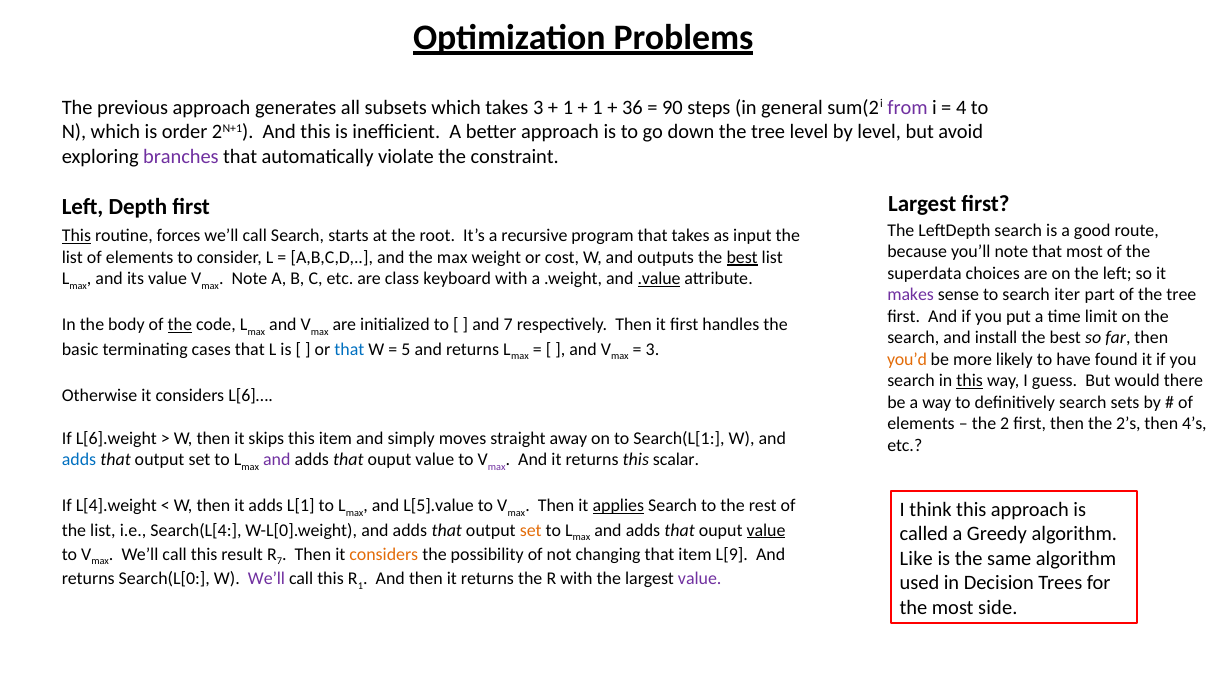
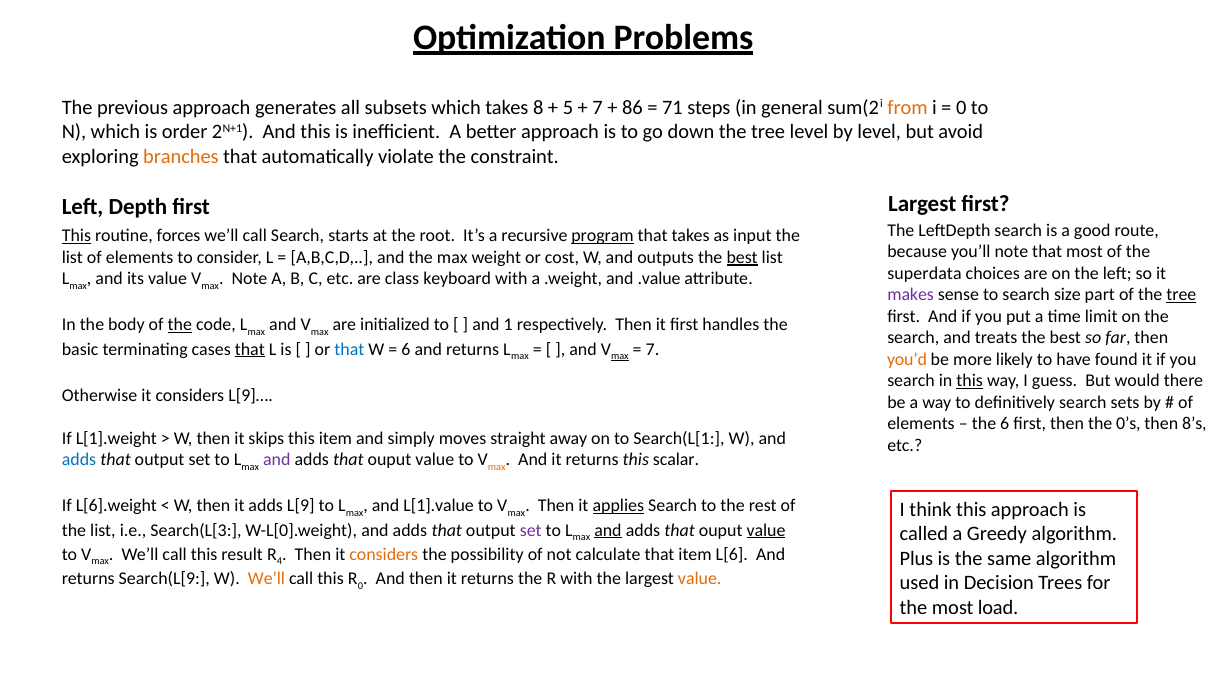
takes 3: 3 -> 8
1 at (568, 107): 1 -> 5
1 at (598, 107): 1 -> 7
36: 36 -> 86
90: 90 -> 71
from colour: purple -> orange
4 at (961, 107): 4 -> 0
branches colour: purple -> orange
program underline: none -> present
.value underline: present -> none
iter: iter -> size
tree at (1181, 295) underline: none -> present
and 7: 7 -> 1
install: install -> treats
that at (250, 349) underline: none -> present
5 at (406, 349): 5 -> 6
max at (620, 356) underline: none -> present
3 at (653, 349): 3 -> 7
L[6]…: L[6]… -> L[9]…
the 2: 2 -> 6
2’s: 2’s -> 0’s
4’s: 4’s -> 8’s
L[6].weight: L[6].weight -> L[1].weight
max at (497, 467) colour: purple -> orange
L[4].weight: L[4].weight -> L[6].weight
L[1: L[1 -> L[9
L[5].value: L[5].value -> L[1].value
Search(L[4: Search(L[4 -> Search(L[3
set at (531, 530) colour: orange -> purple
and at (608, 530) underline: none -> present
R 7: 7 -> 4
changing: changing -> calculate
L[9: L[9 -> L[6
Like: Like -> Plus
Search(L[0: Search(L[0 -> Search(L[9
We’ll at (266, 579) colour: purple -> orange
R 1: 1 -> 0
value at (700, 579) colour: purple -> orange
side: side -> load
